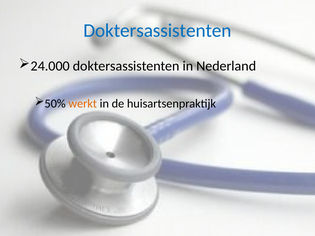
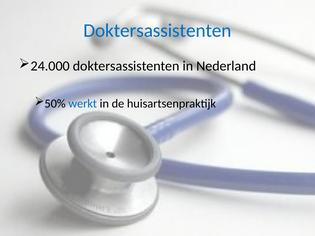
werkt colour: orange -> blue
